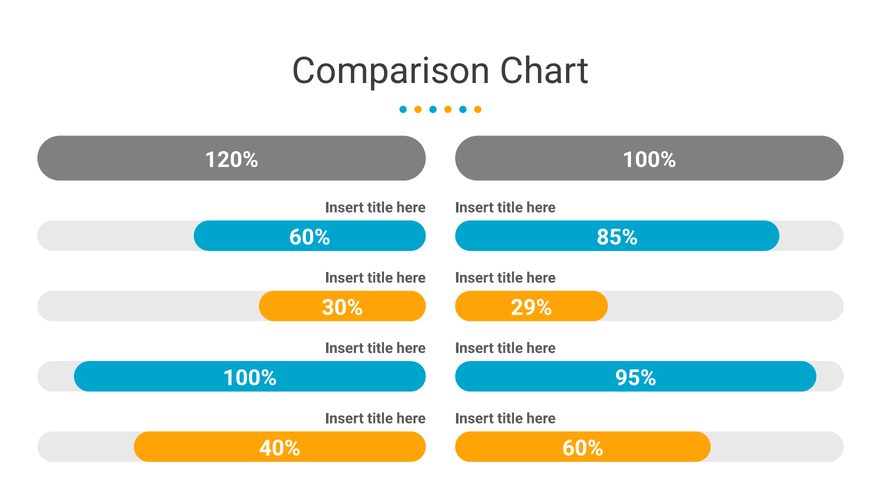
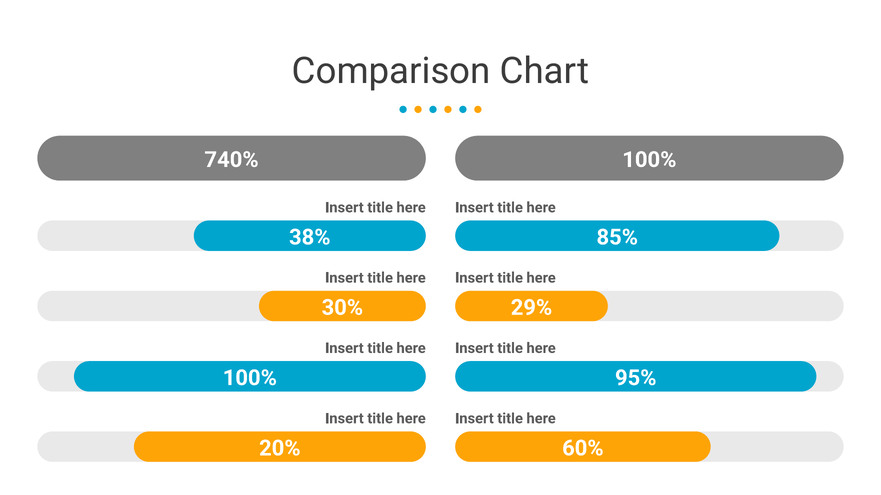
120%: 120% -> 740%
60% at (310, 237): 60% -> 38%
40%: 40% -> 20%
